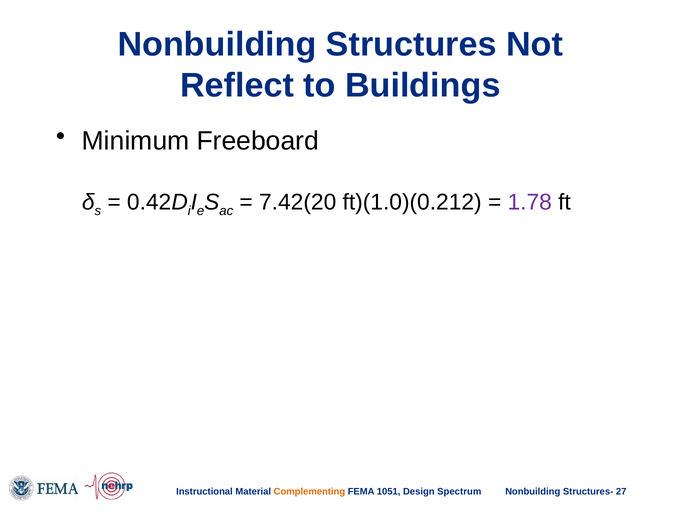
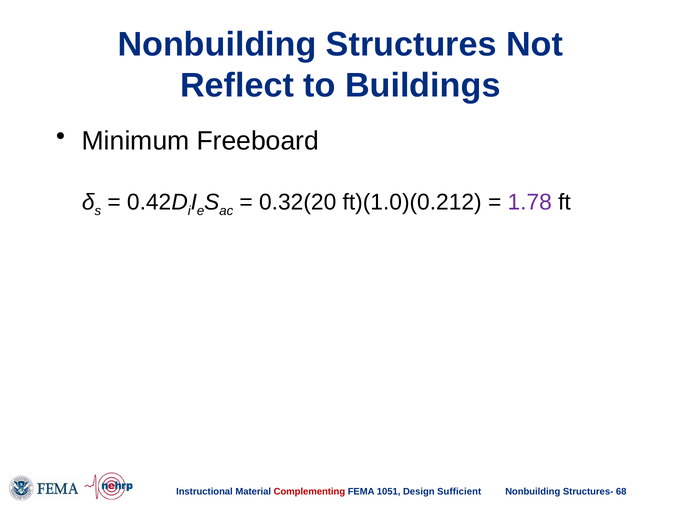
7.42(20: 7.42(20 -> 0.32(20
Complementing colour: orange -> red
Spectrum: Spectrum -> Sufficient
27: 27 -> 68
